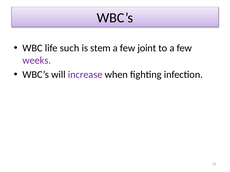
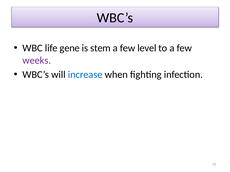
such: such -> gene
joint: joint -> level
increase colour: purple -> blue
